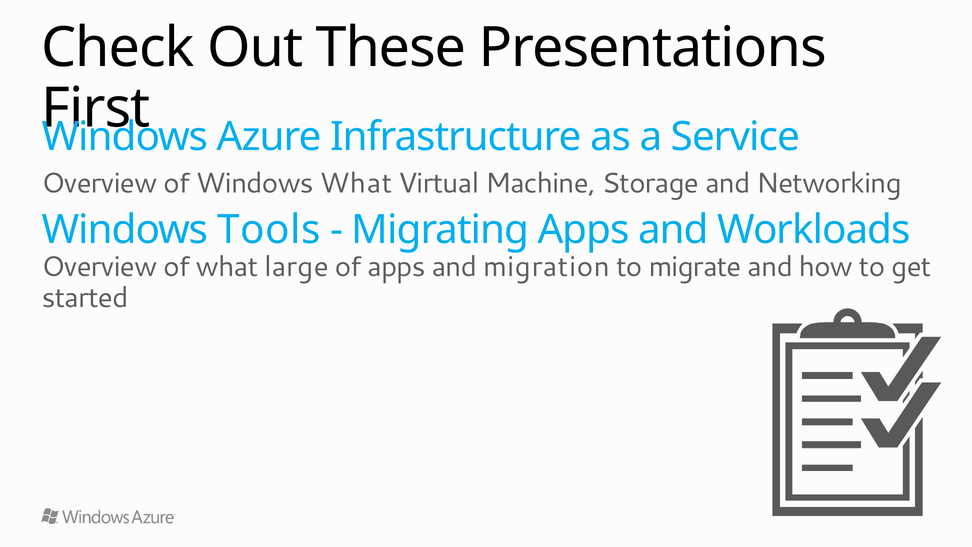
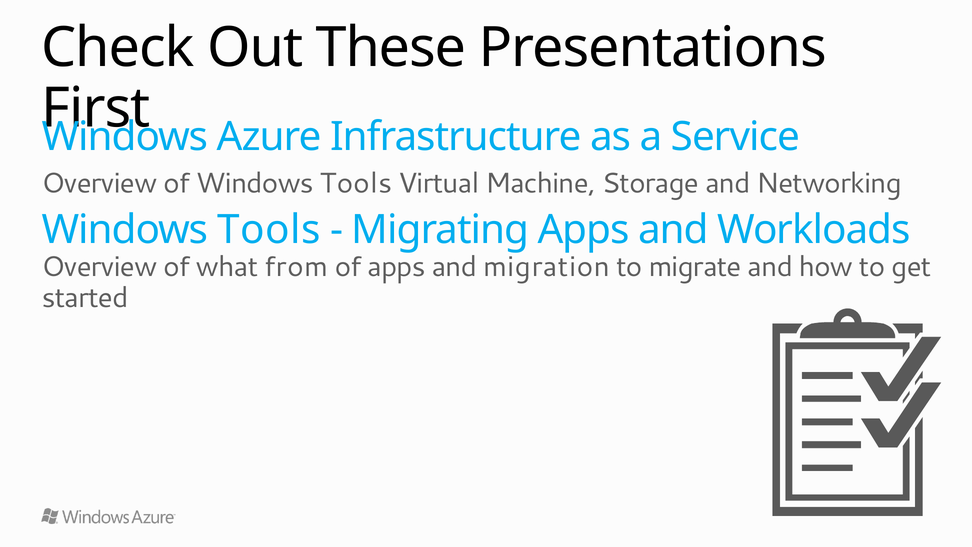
of Windows What: What -> Tools
large: large -> from
